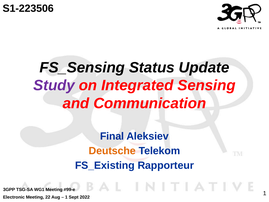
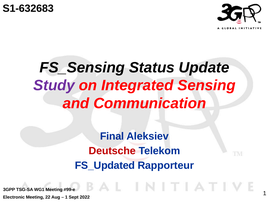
S1-223506: S1-223506 -> S1-632683
Deutsche colour: orange -> red
FS_Existing: FS_Existing -> FS_Updated
